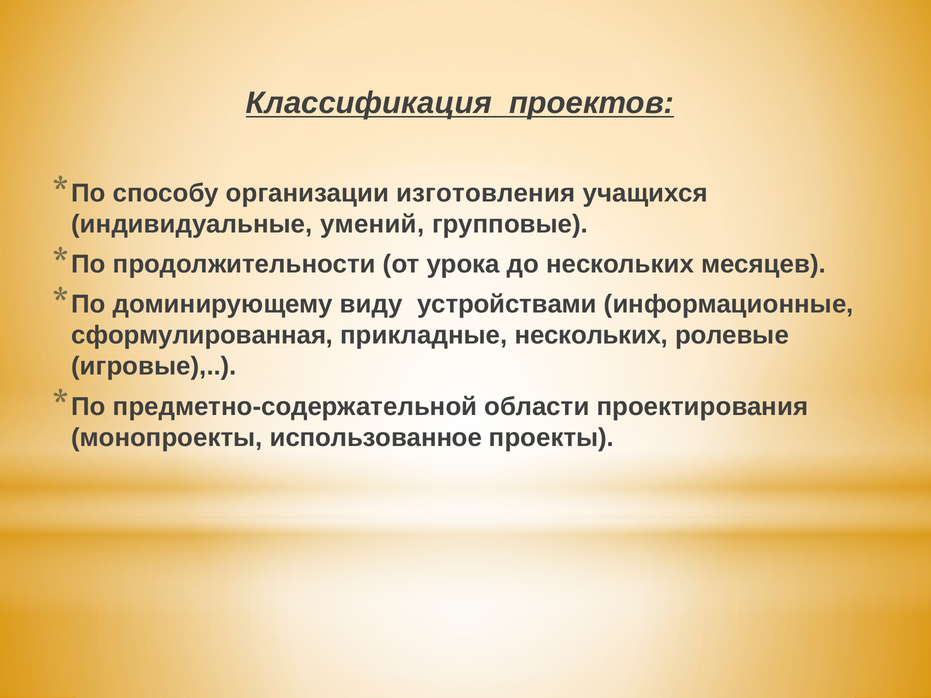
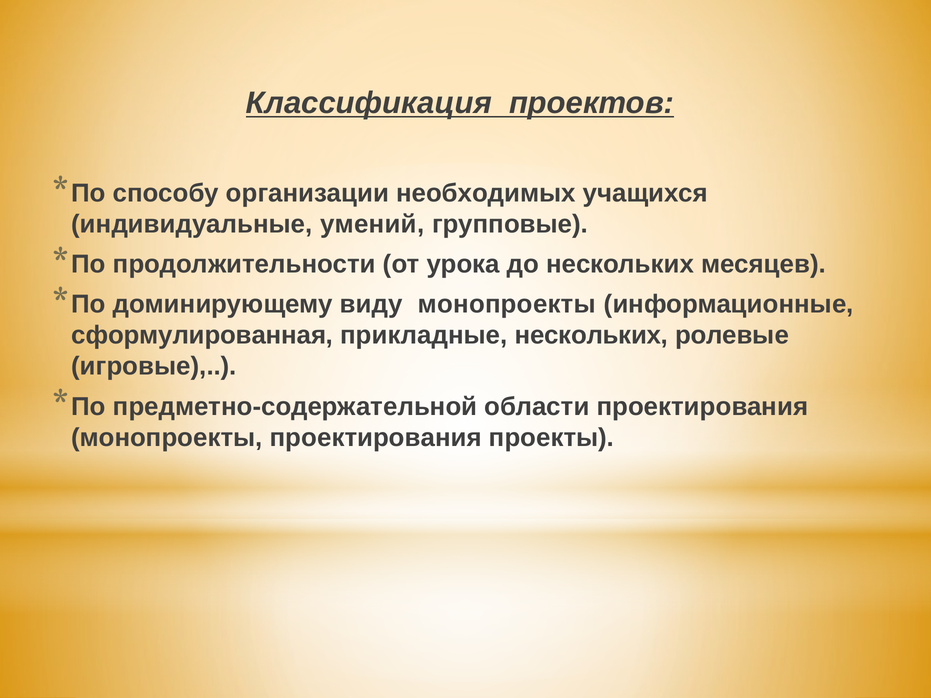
изготовления: изготовления -> необходимых
виду устройствами: устройствами -> монопроекты
монопроекты использованное: использованное -> проектирования
